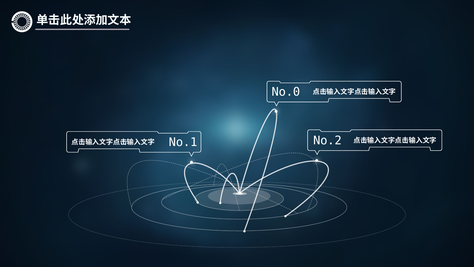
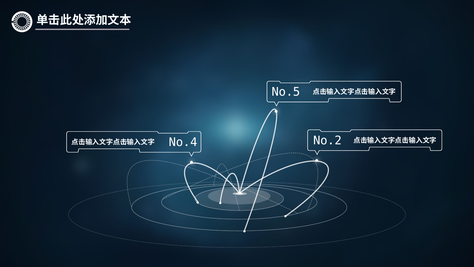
No.0: No.0 -> No.5
No.1: No.1 -> No.4
